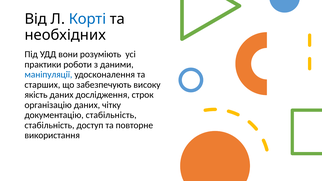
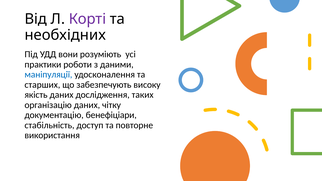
Корті colour: blue -> purple
строк: строк -> таких
документацію стабільність: стабільність -> бенефіціари
